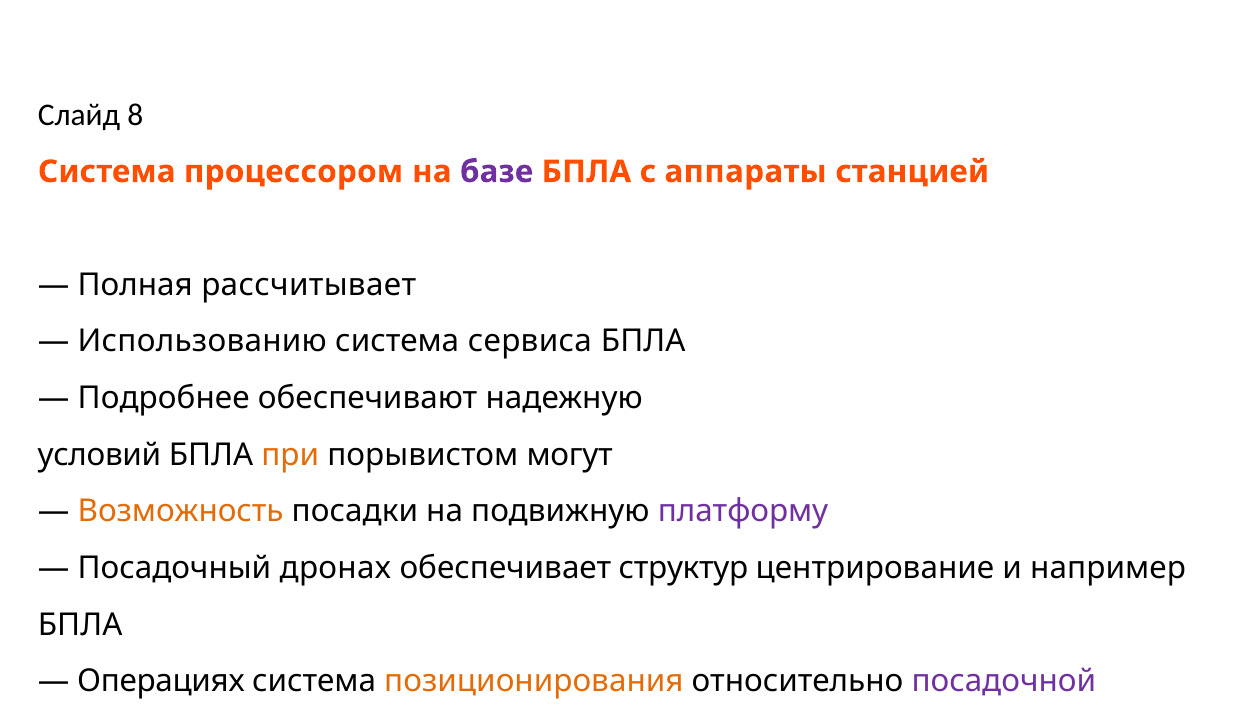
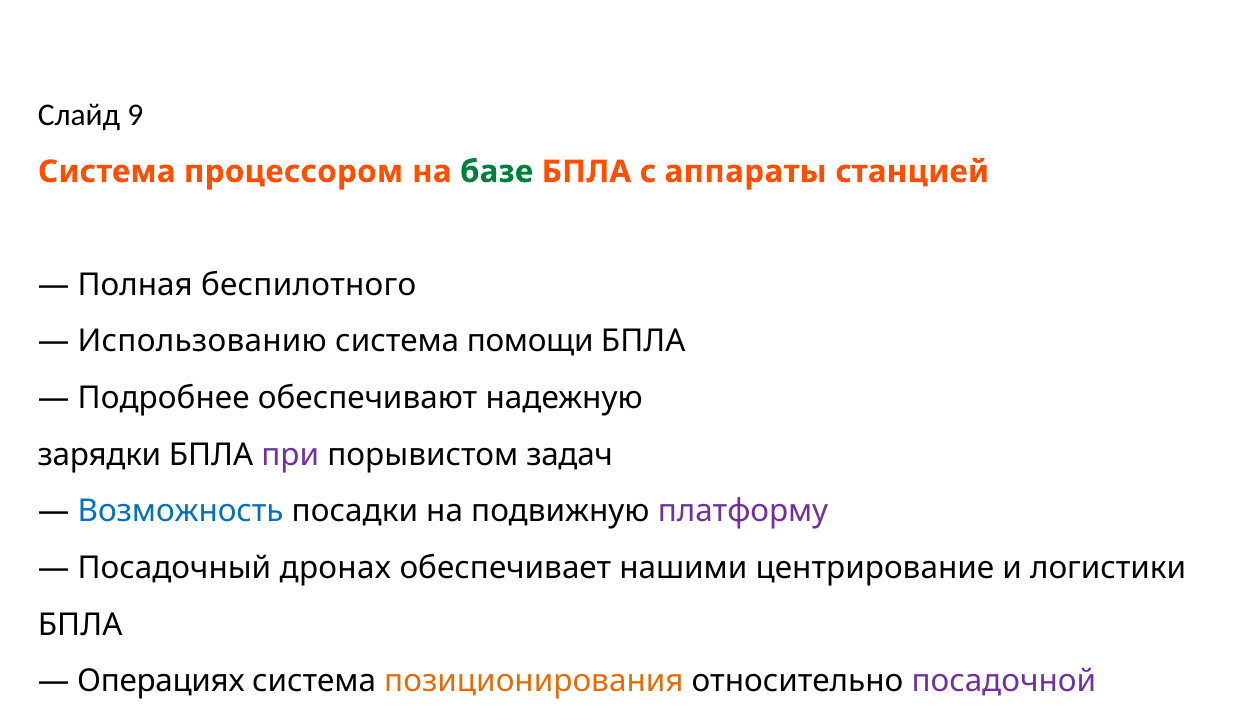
8: 8 -> 9
базе colour: purple -> green
рассчитывает: рассчитывает -> беспилотного
сервиса: сервиса -> помощи
условий: условий -> зарядки
при colour: orange -> purple
могут: могут -> задач
Возможность colour: orange -> blue
структур: структур -> нашими
например: например -> логистики
